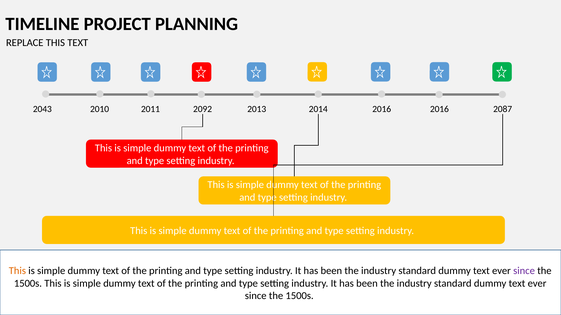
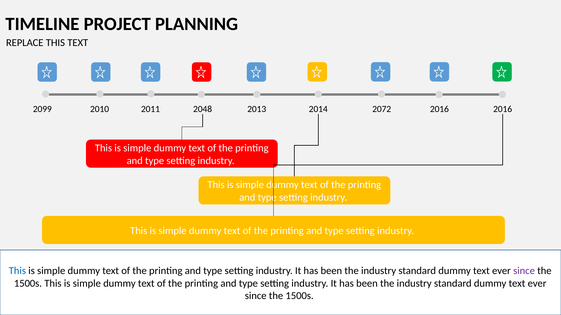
2043: 2043 -> 2099
2092: 2092 -> 2048
2014 2016: 2016 -> 2072
2016 2087: 2087 -> 2016
This at (17, 271) colour: orange -> blue
